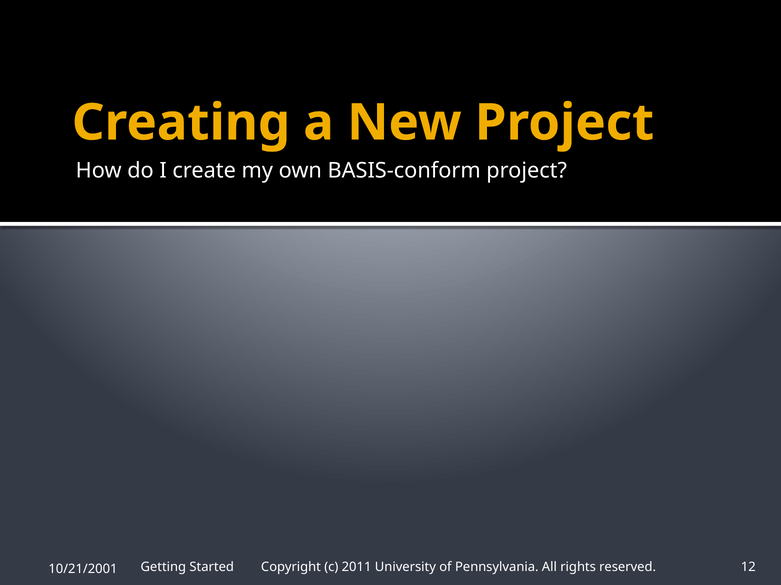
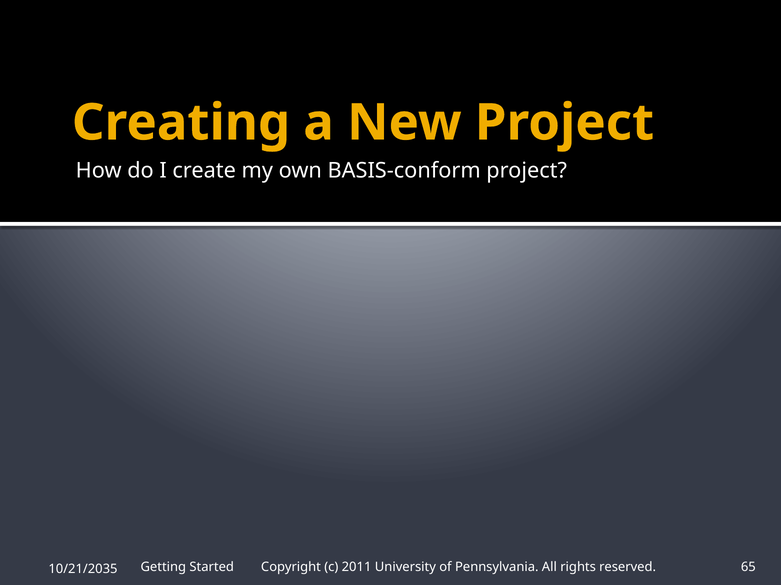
12: 12 -> 65
10/21/2001: 10/21/2001 -> 10/21/2035
